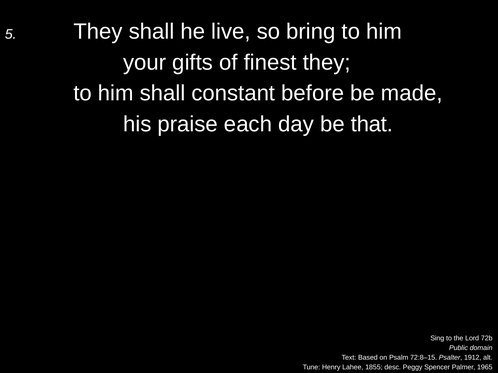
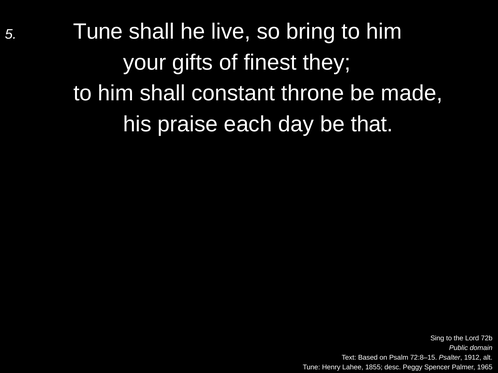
5 They: They -> Tune
before: before -> throne
